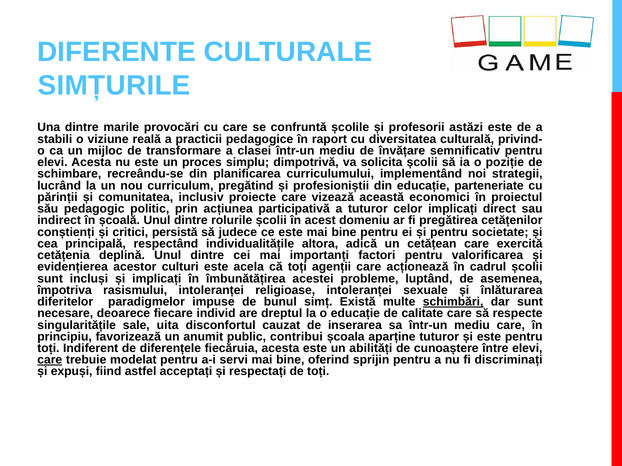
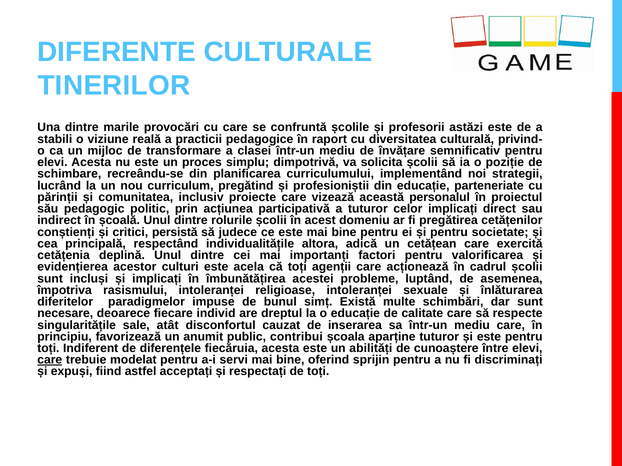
SIMȚURILE: SIMȚURILE -> TINERILOR
economici: economici -> personalul
schimbări underline: present -> none
uita: uita -> atât
